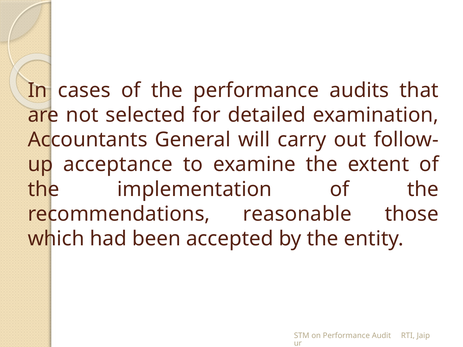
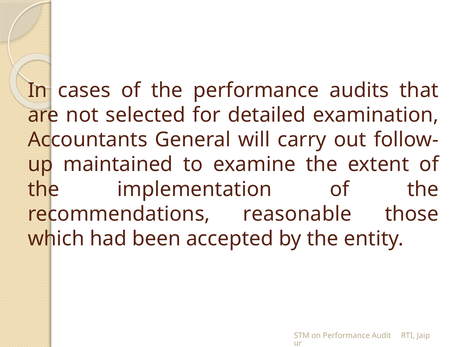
acceptance: acceptance -> maintained
